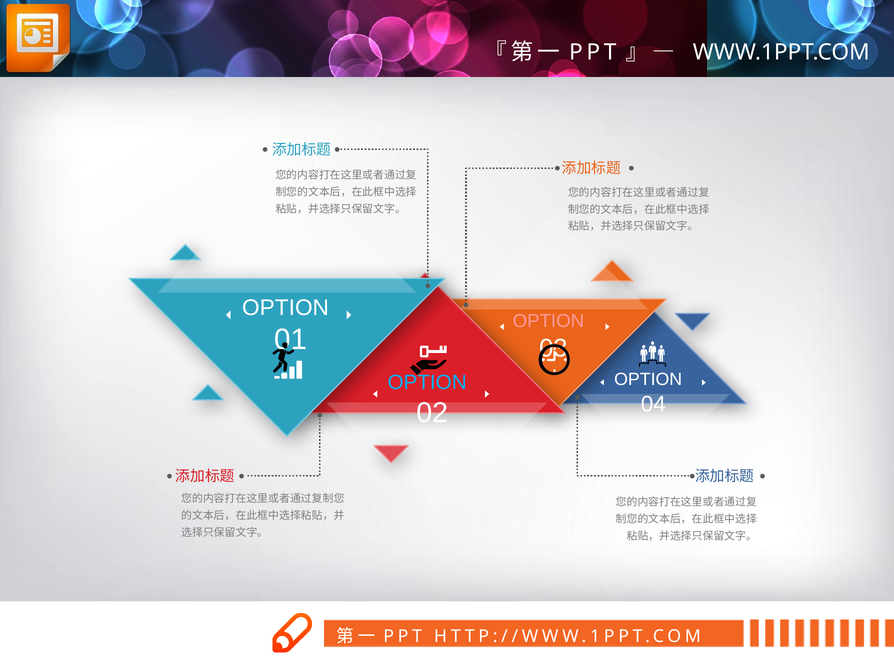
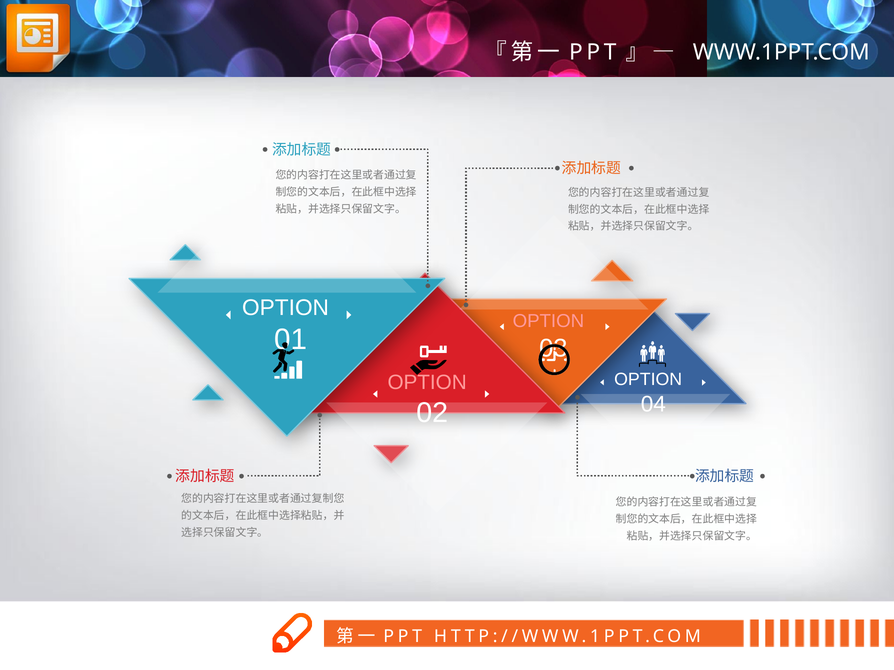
OPTION at (427, 383) colour: light blue -> pink
